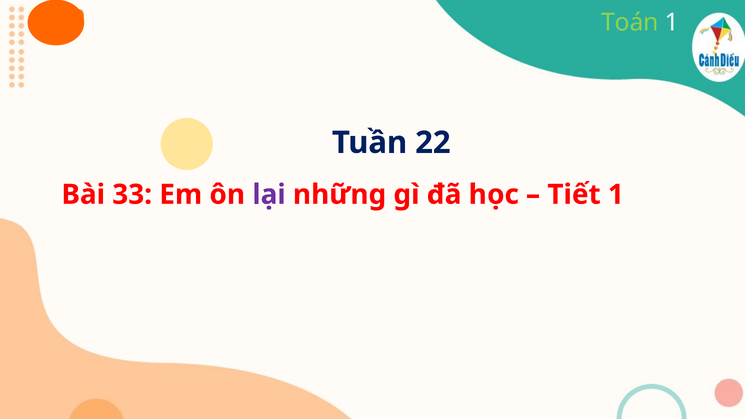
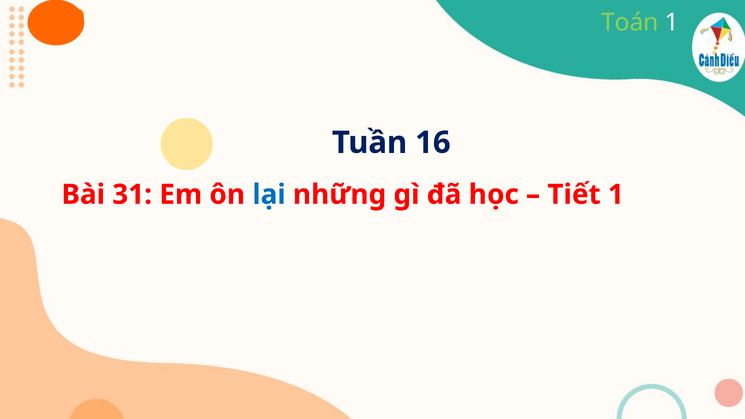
22: 22 -> 16
33: 33 -> 31
lại colour: purple -> blue
